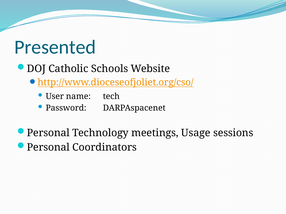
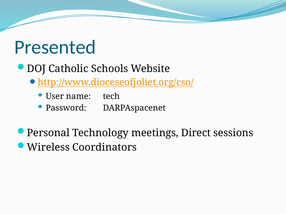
Usage: Usage -> Direct
Personal at (48, 148): Personal -> Wireless
